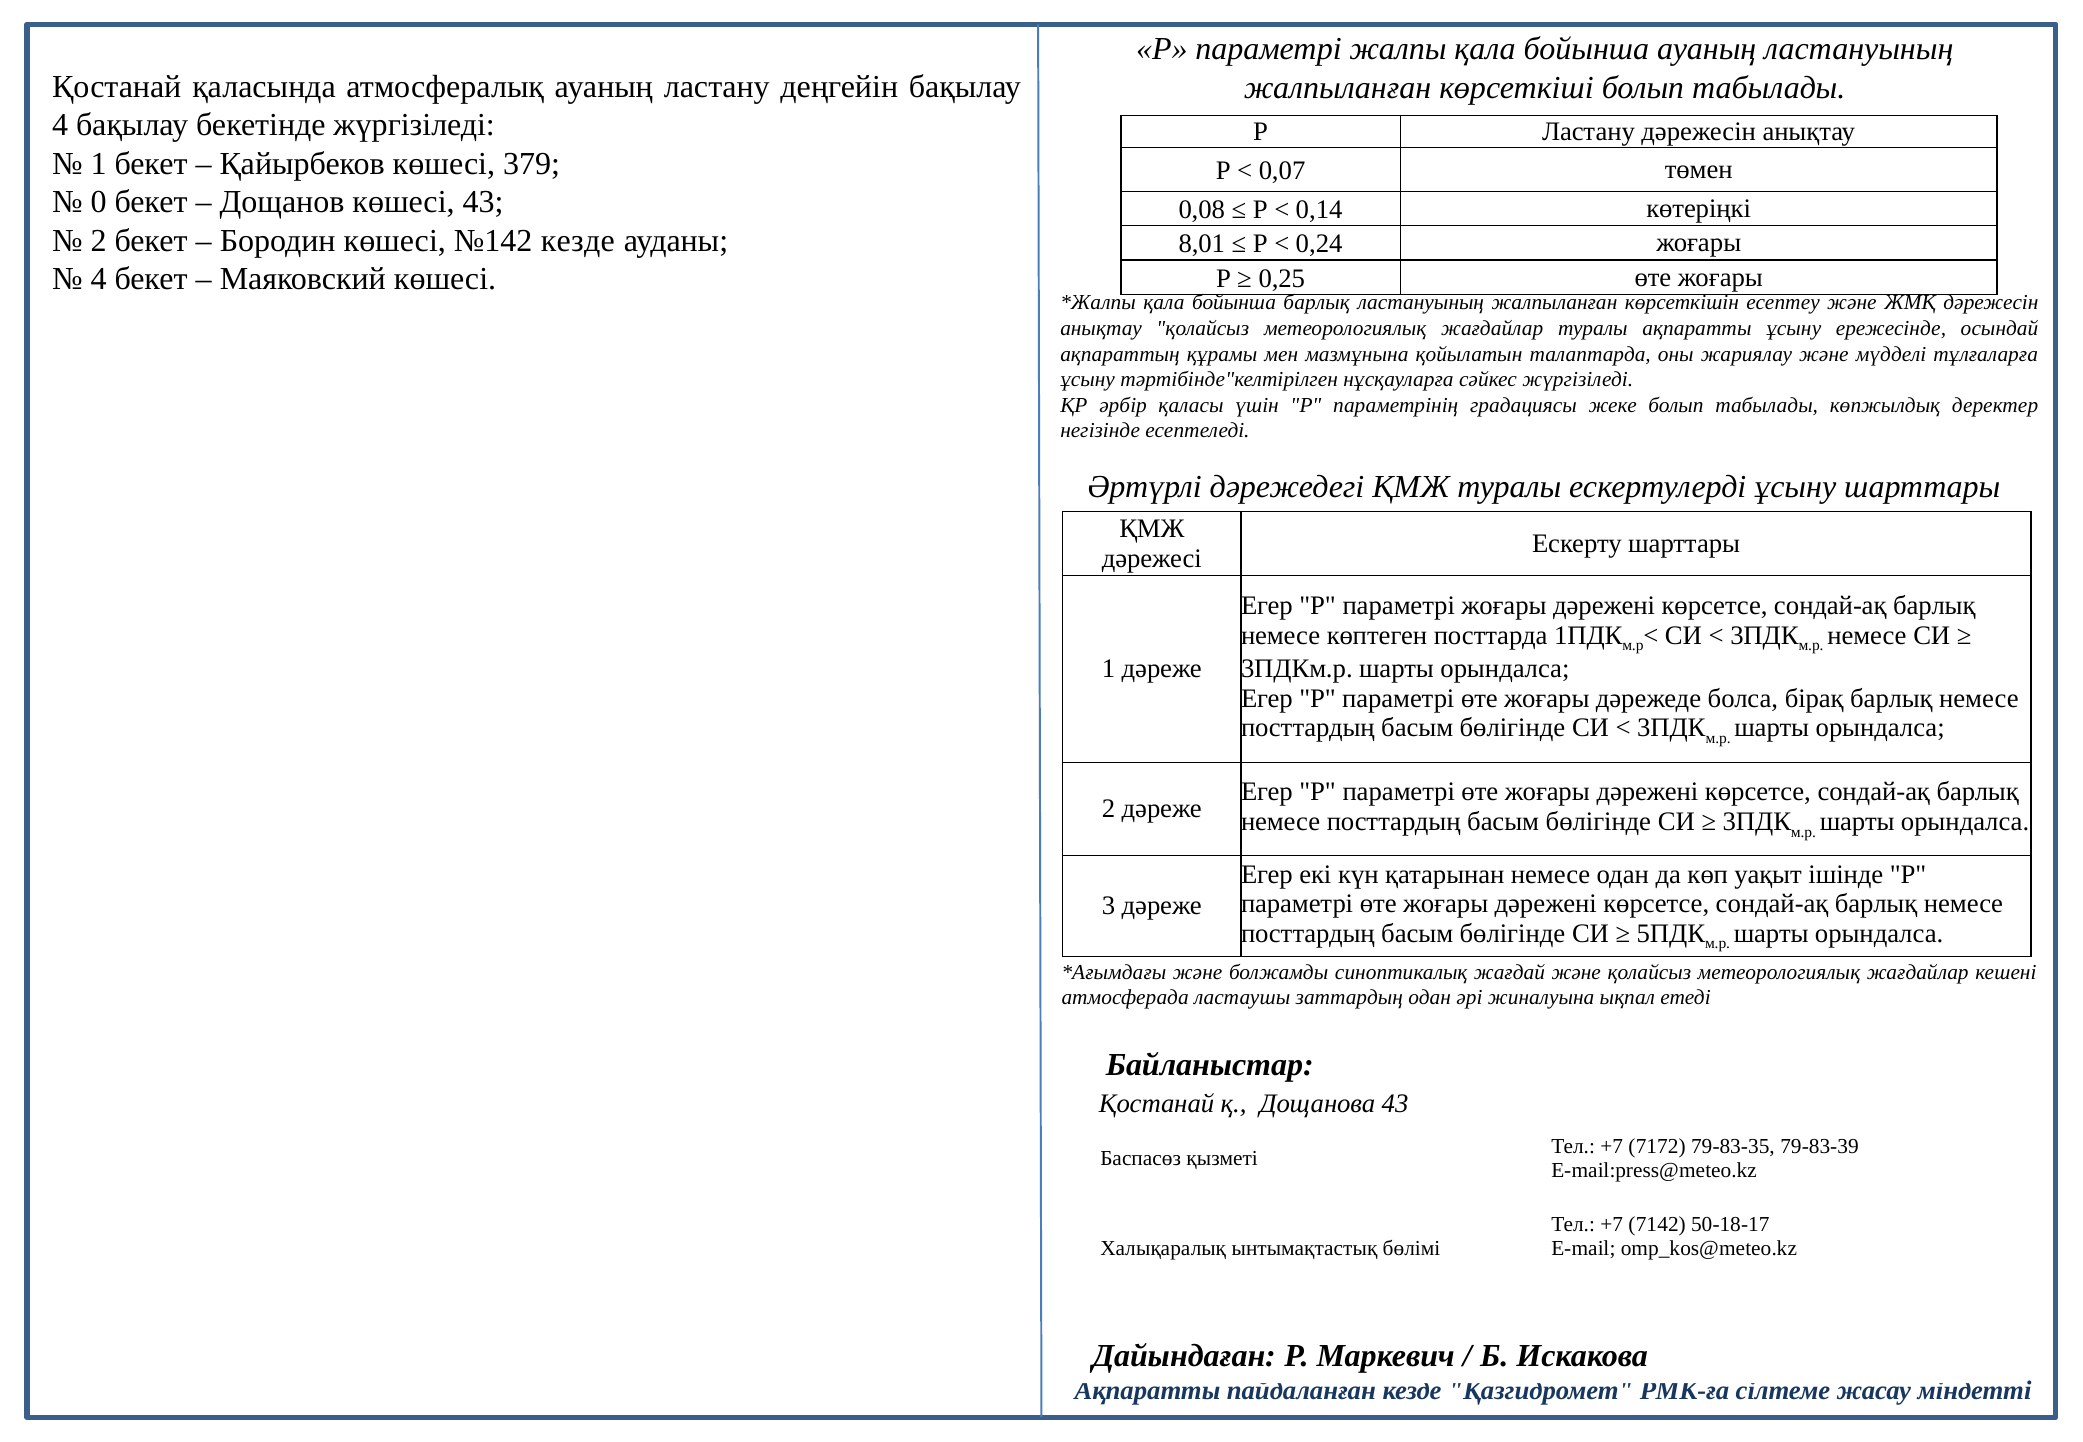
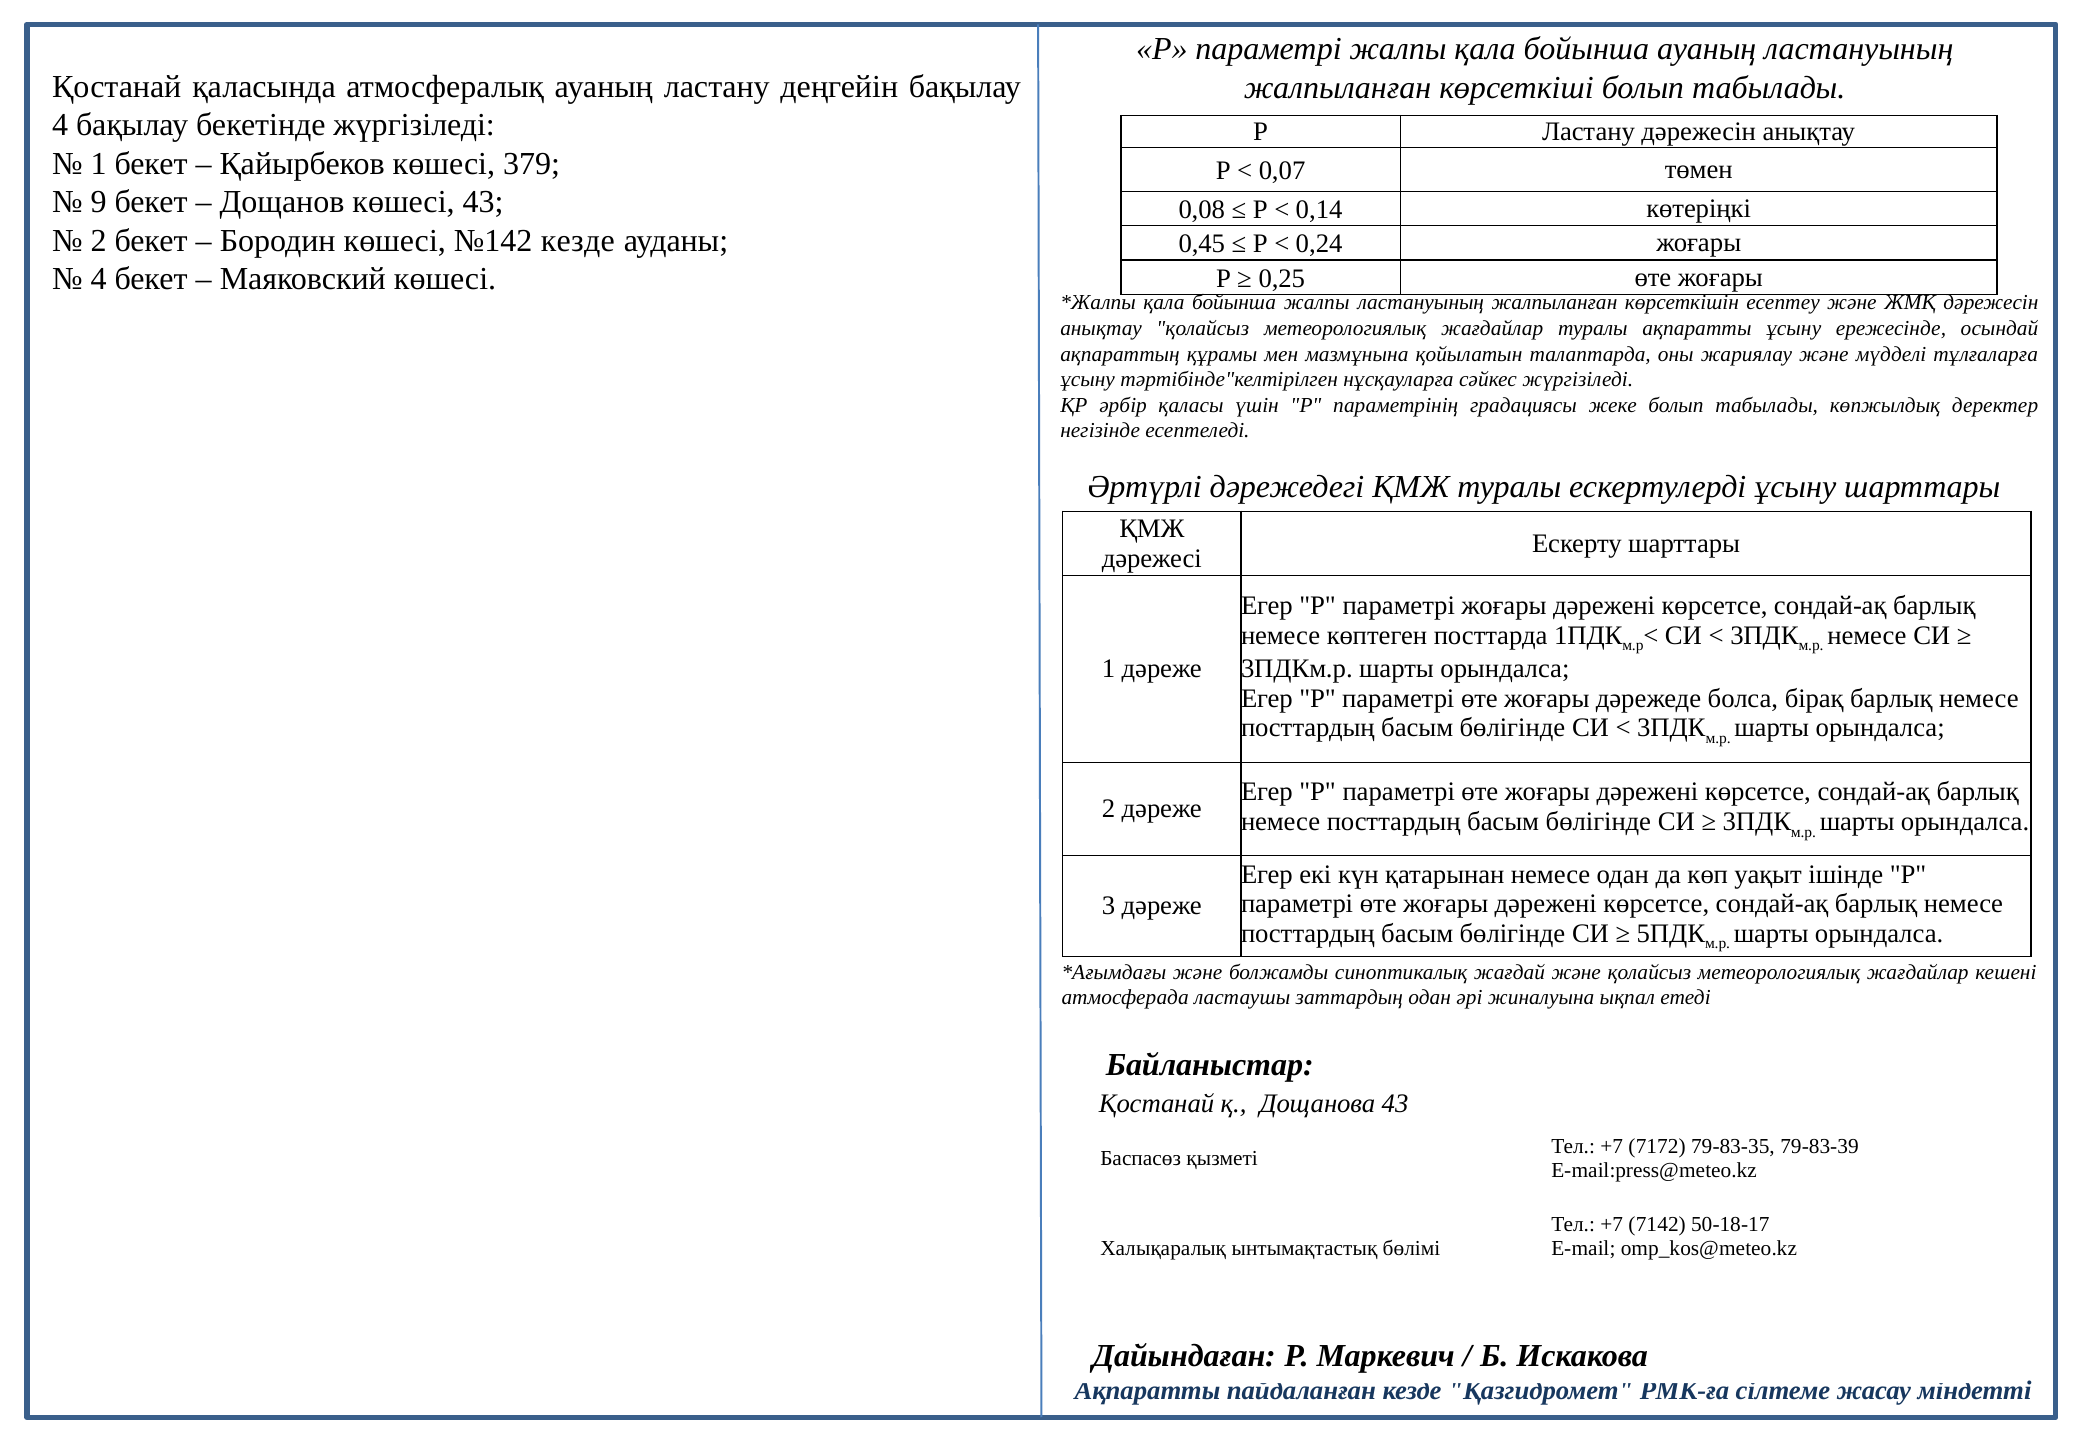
0: 0 -> 9
8,01: 8,01 -> 0,45
бойынша барлық: барлық -> жалпы
